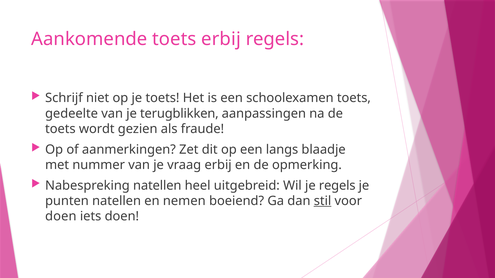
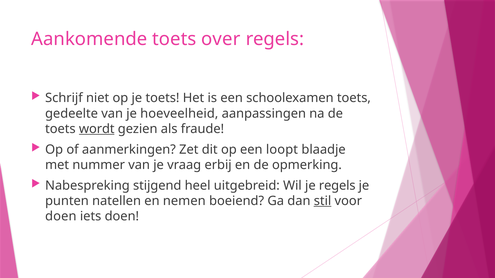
toets erbij: erbij -> over
terugblikken: terugblikken -> hoeveelheid
wordt underline: none -> present
langs: langs -> loopt
Nabespreking natellen: natellen -> stijgend
